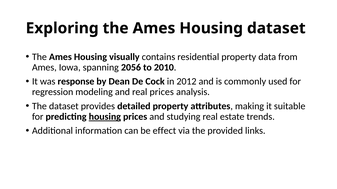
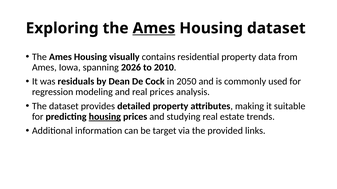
Ames at (154, 28) underline: none -> present
2056: 2056 -> 2026
response: response -> residuals
2012: 2012 -> 2050
effect: effect -> target
